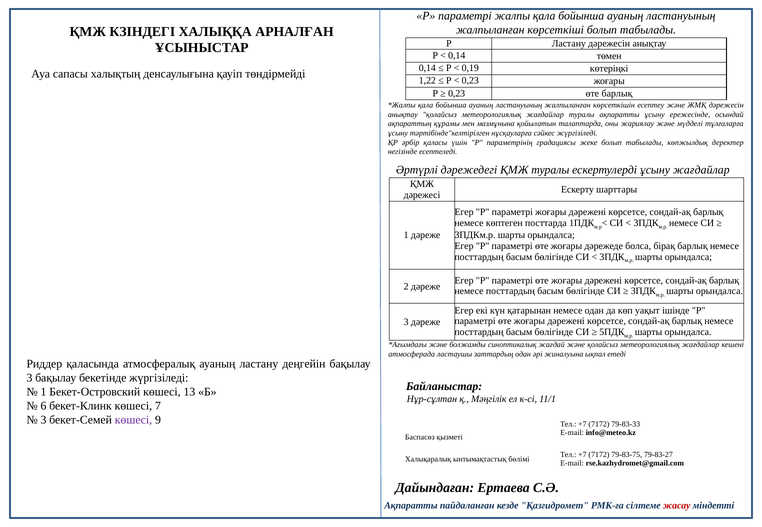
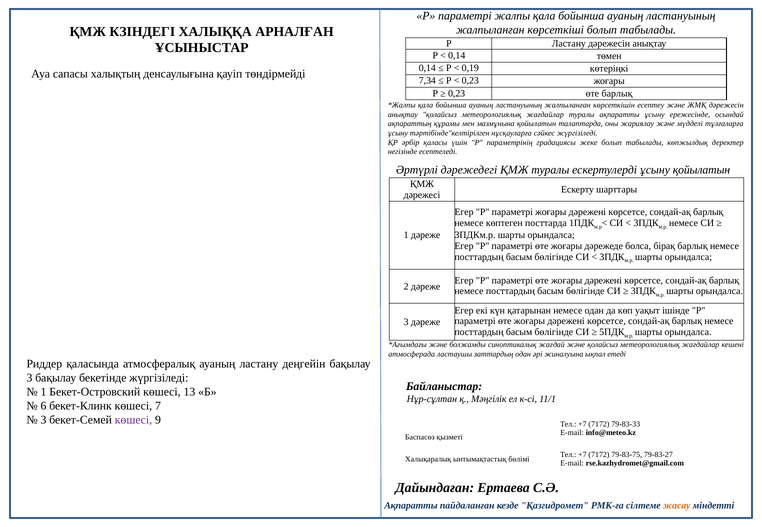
1,22: 1,22 -> 7,34
ұсыну жағдайлар: жағдайлар -> қойылатын
жасау colour: red -> orange
